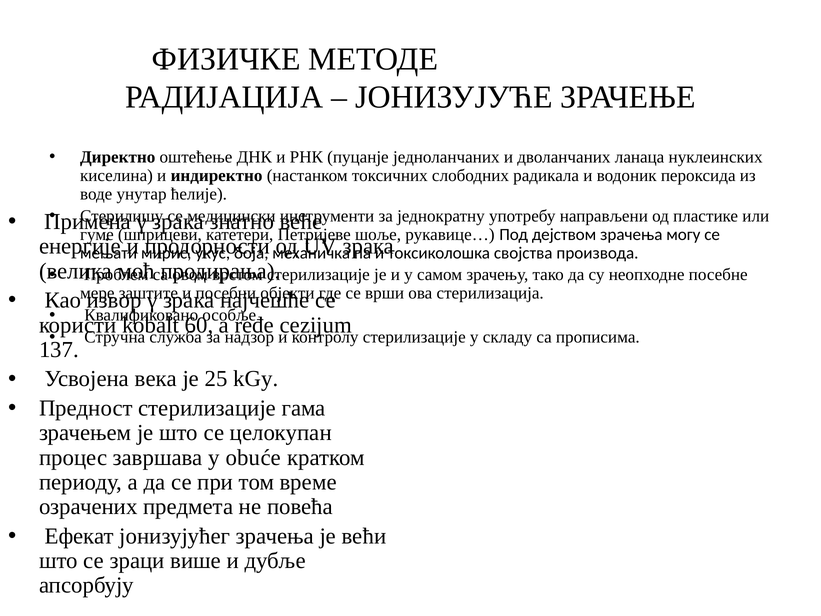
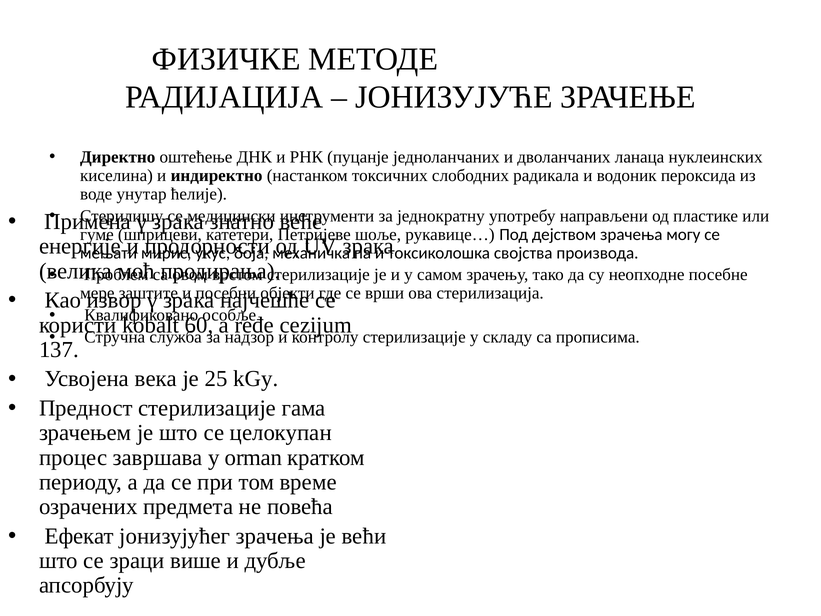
obuće: obuće -> orman
